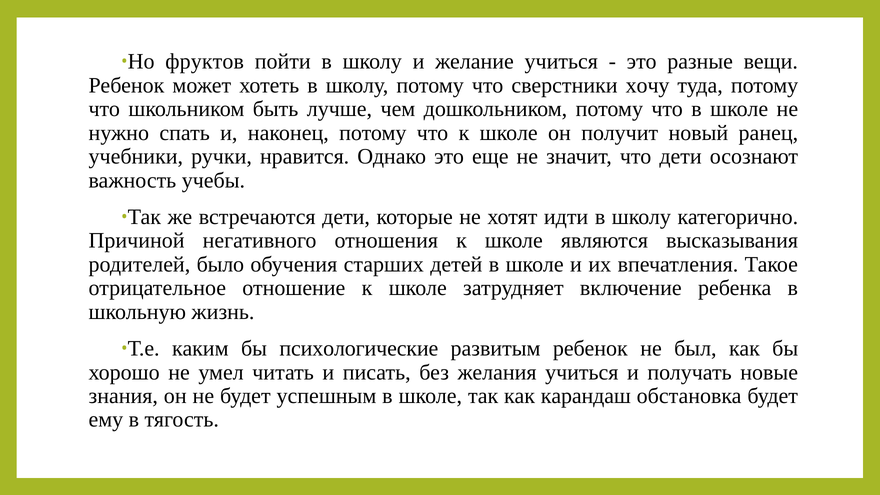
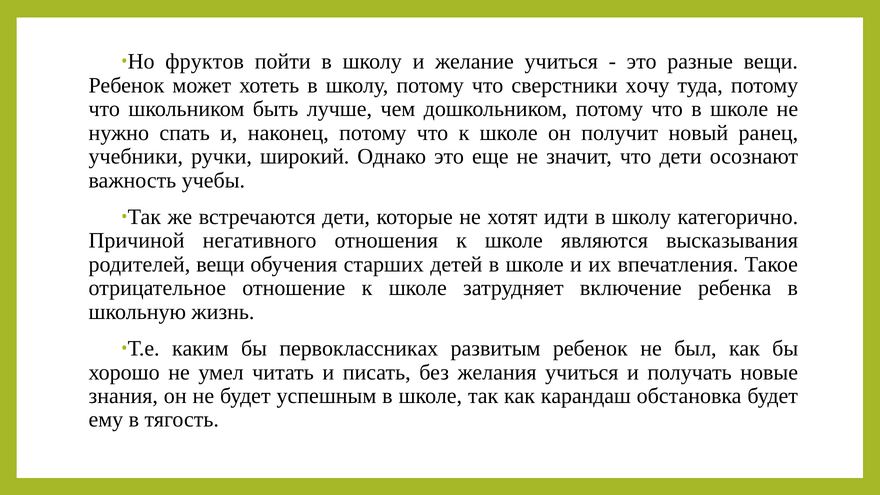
нравится: нравится -> широкий
родителей было: было -> вещи
психологические: психологические -> первоклассниках
